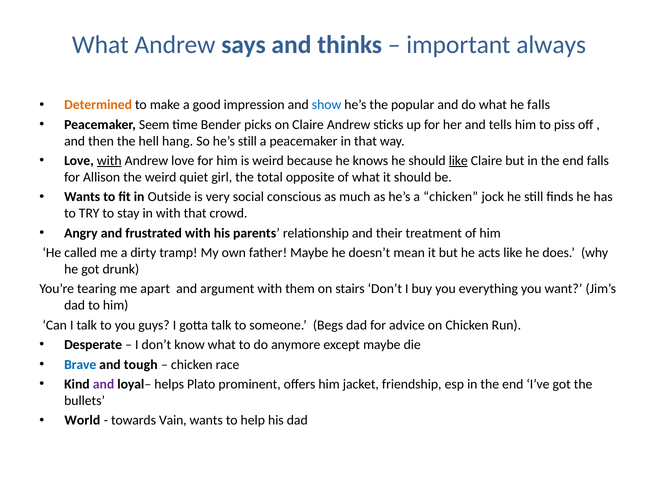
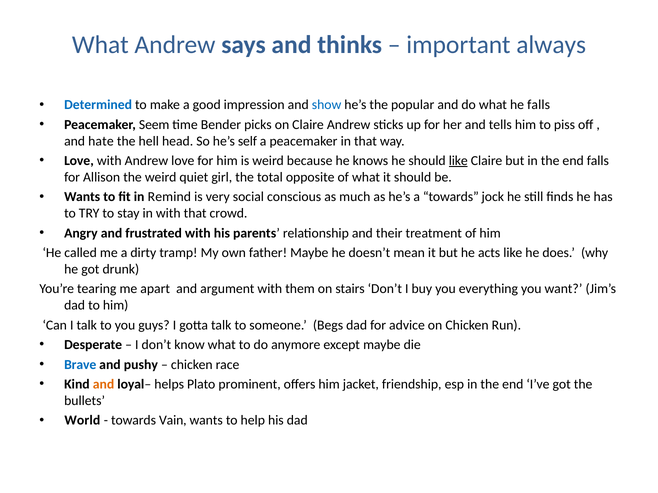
Determined colour: orange -> blue
then: then -> hate
hang: hang -> head
he’s still: still -> self
with at (109, 161) underline: present -> none
Outside: Outside -> Remind
a chicken: chicken -> towards
tough: tough -> pushy
and at (103, 385) colour: purple -> orange
